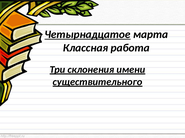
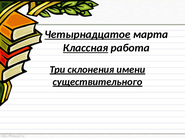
Классная underline: none -> present
